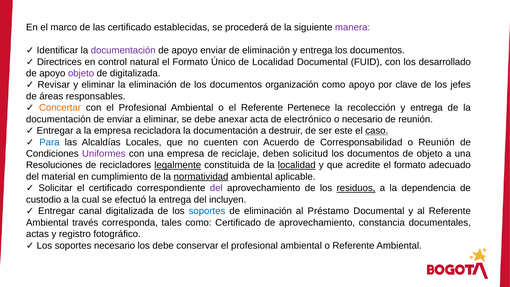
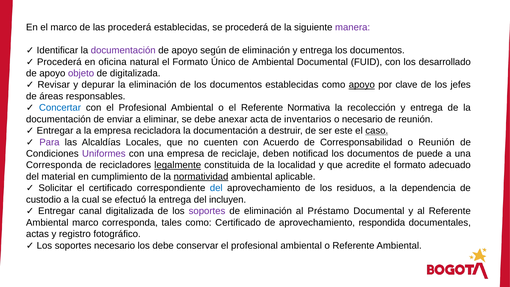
las certificado: certificado -> procederá
apoyo enviar: enviar -> según
Directrices at (59, 62): Directrices -> Procederá
control: control -> oficina
de Localidad: Localidad -> Ambiental
y eliminar: eliminar -> depurar
documentos organización: organización -> establecidas
apoyo at (362, 85) underline: none -> present
Concertar colour: orange -> blue
Pertenece: Pertenece -> Normativa
electrónico: electrónico -> inventarios
Para colour: blue -> purple
solicitud: solicitud -> notificad
de objeto: objeto -> puede
Resoluciones at (54, 165): Resoluciones -> Corresponda
localidad at (297, 165) underline: present -> none
del at (216, 188) colour: purple -> blue
residuos underline: present -> none
soportes at (207, 211) colour: blue -> purple
Ambiental través: través -> marco
constancia: constancia -> respondida
